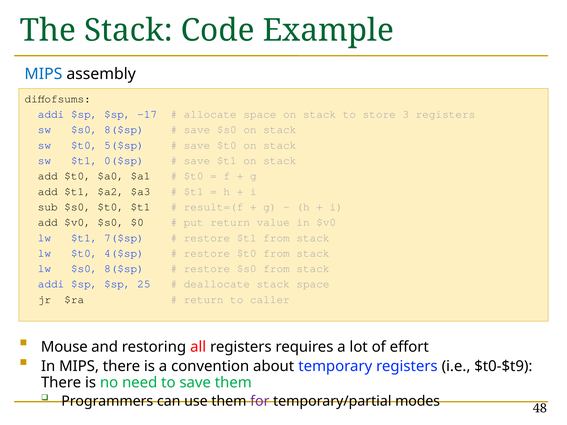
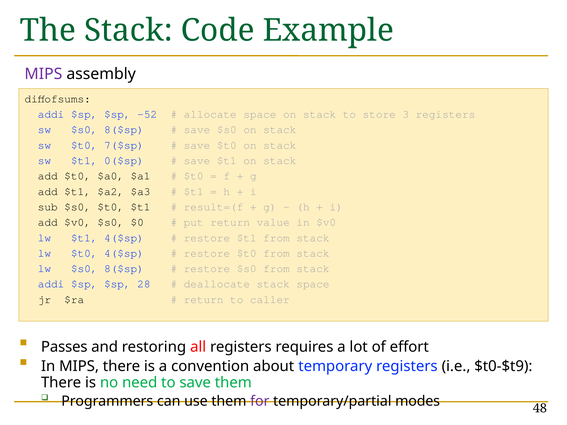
MIPS at (43, 74) colour: blue -> purple
-17: -17 -> -52
5($sp: 5($sp -> 7($sp
$t1 7($sp: 7($sp -> 4($sp
25: 25 -> 28
Mouse: Mouse -> Passes
